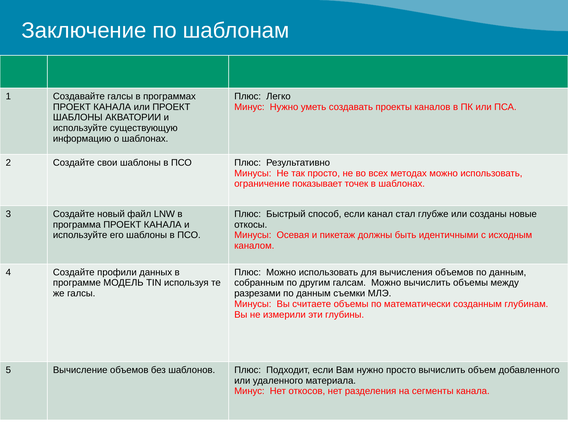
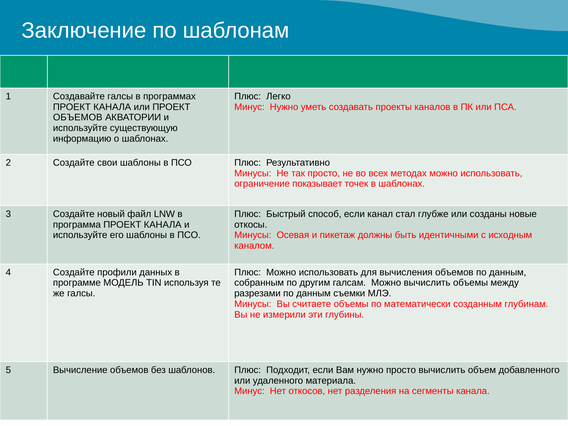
ШАБЛОНЫ at (78, 118): ШАБЛОНЫ -> ОБЪЕМОВ
